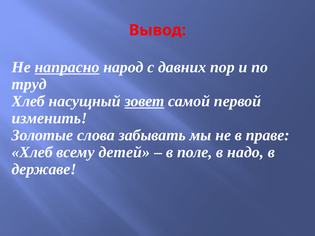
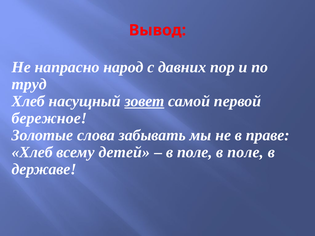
напрасно underline: present -> none
изменить: изменить -> бережное
поле в надо: надо -> поле
